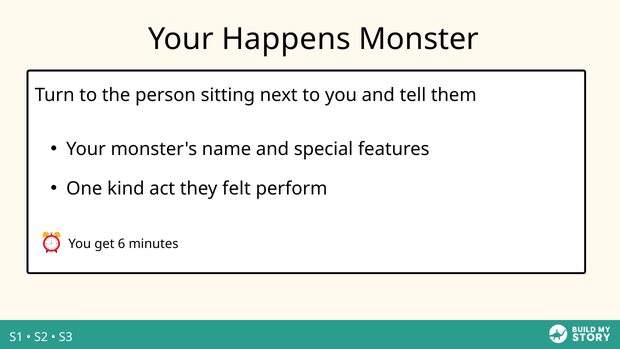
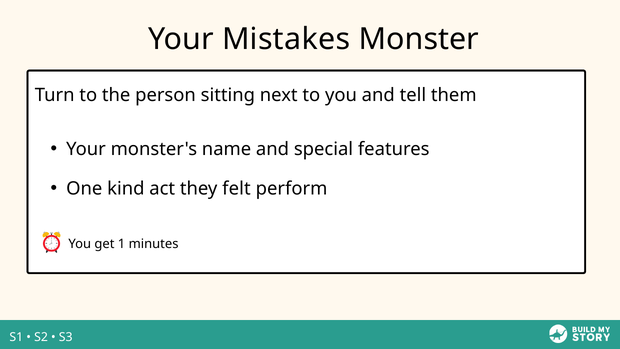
Happens: Happens -> Mistakes
6: 6 -> 1
